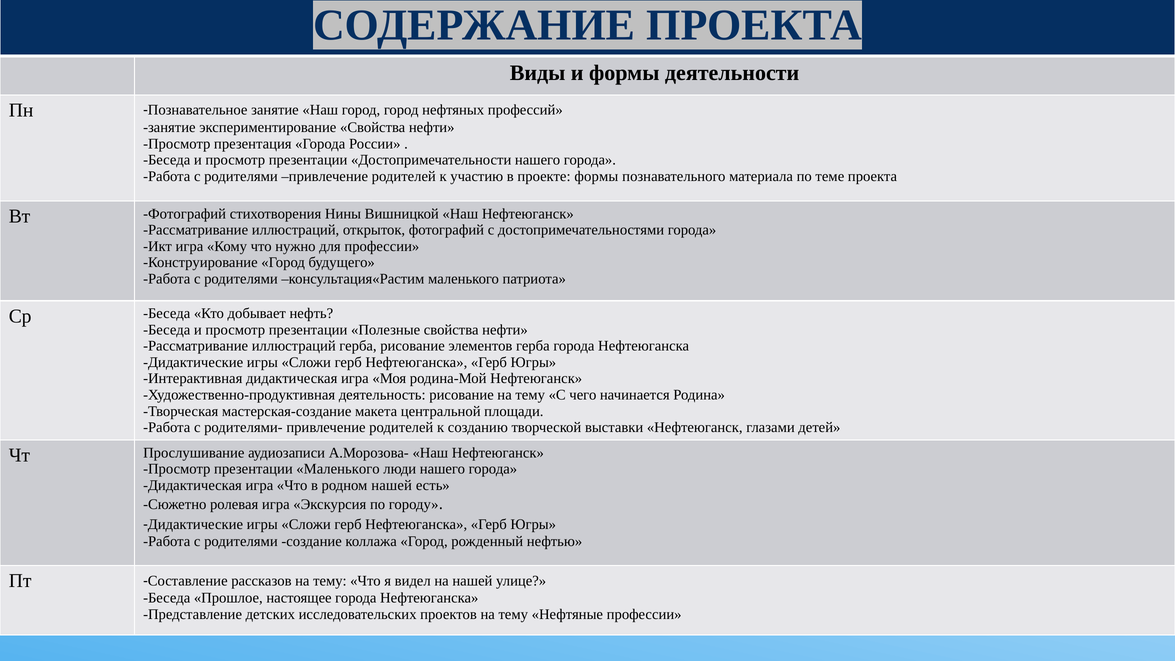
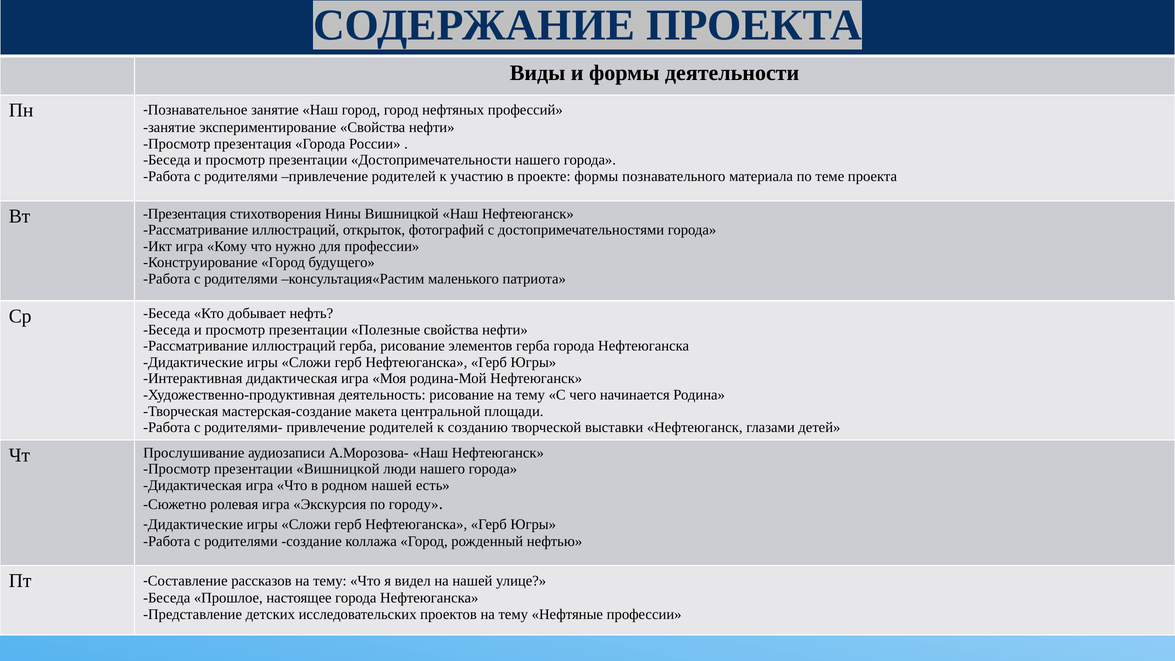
Вт Фотографий: Фотографий -> Презентация
презентации Маленького: Маленького -> Вишницкой
